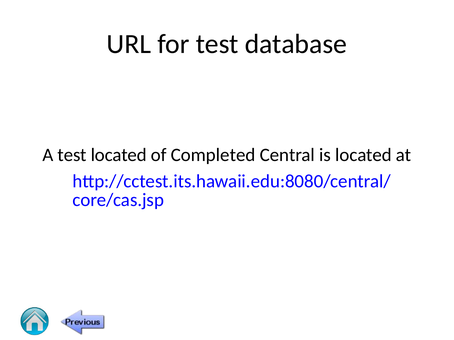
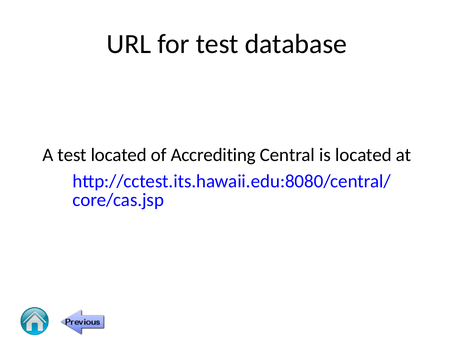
Completed: Completed -> Accrediting
